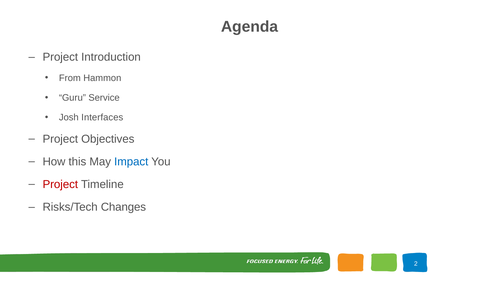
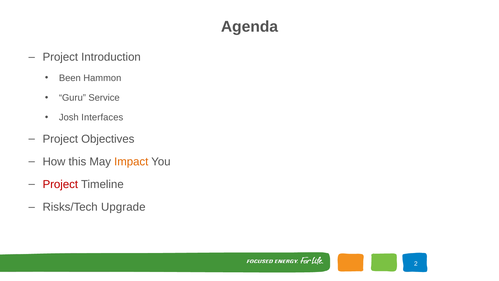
From: From -> Been
Impact colour: blue -> orange
Changes: Changes -> Upgrade
